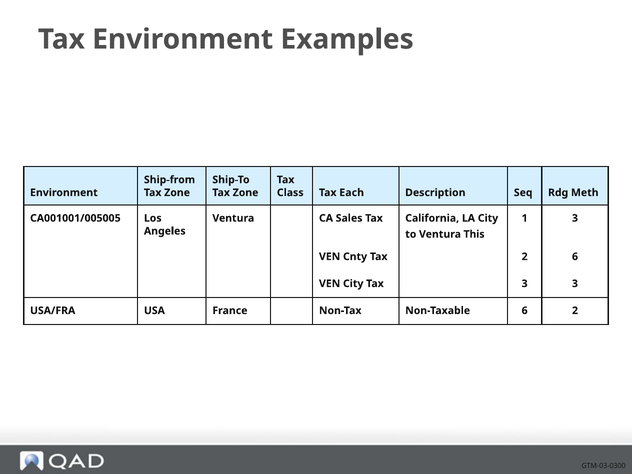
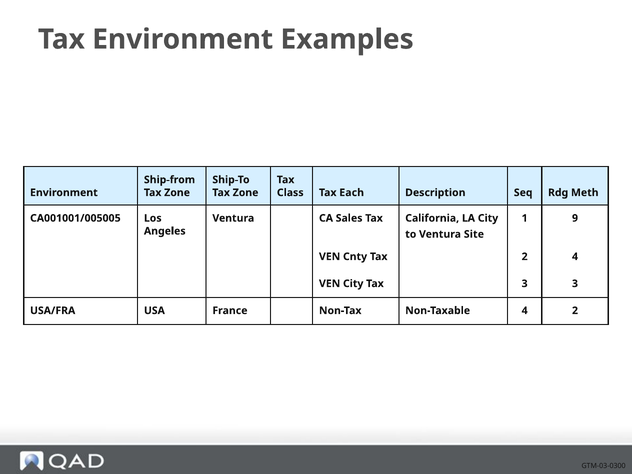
1 3: 3 -> 9
This: This -> Site
2 6: 6 -> 4
Non-Taxable 6: 6 -> 4
